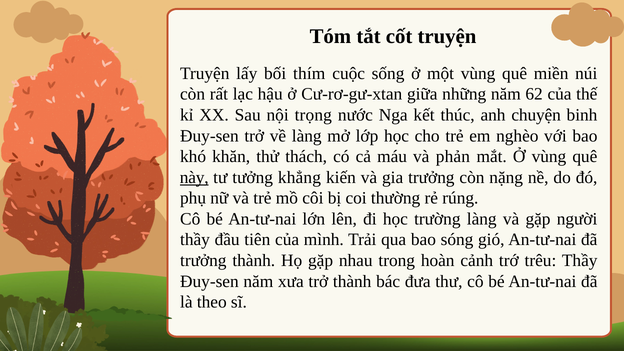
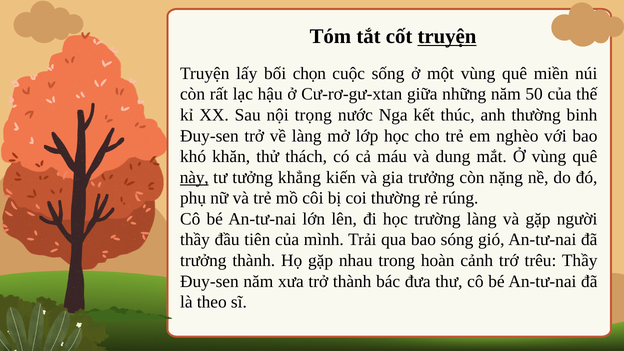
truyện at (447, 37) underline: none -> present
thím: thím -> chọn
62: 62 -> 50
anh chuyện: chuyện -> thường
phản: phản -> dung
